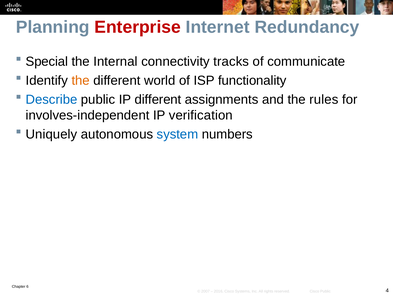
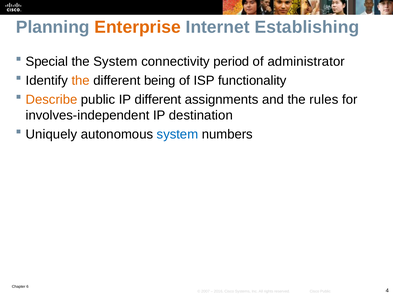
Enterprise colour: red -> orange
Redundancy: Redundancy -> Establishing
the Internal: Internal -> System
tracks: tracks -> period
communicate: communicate -> administrator
world: world -> being
Describe colour: blue -> orange
verification: verification -> destination
